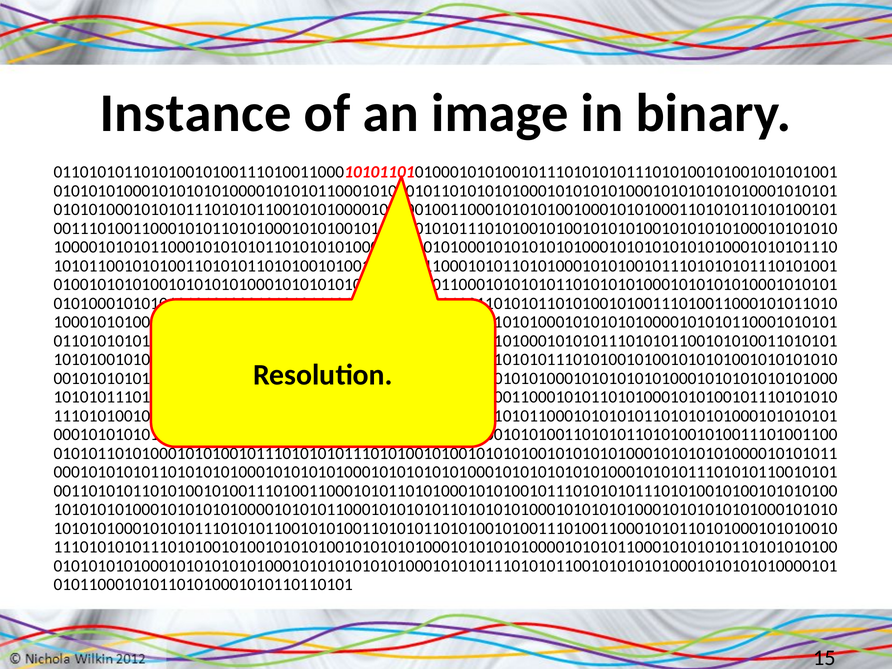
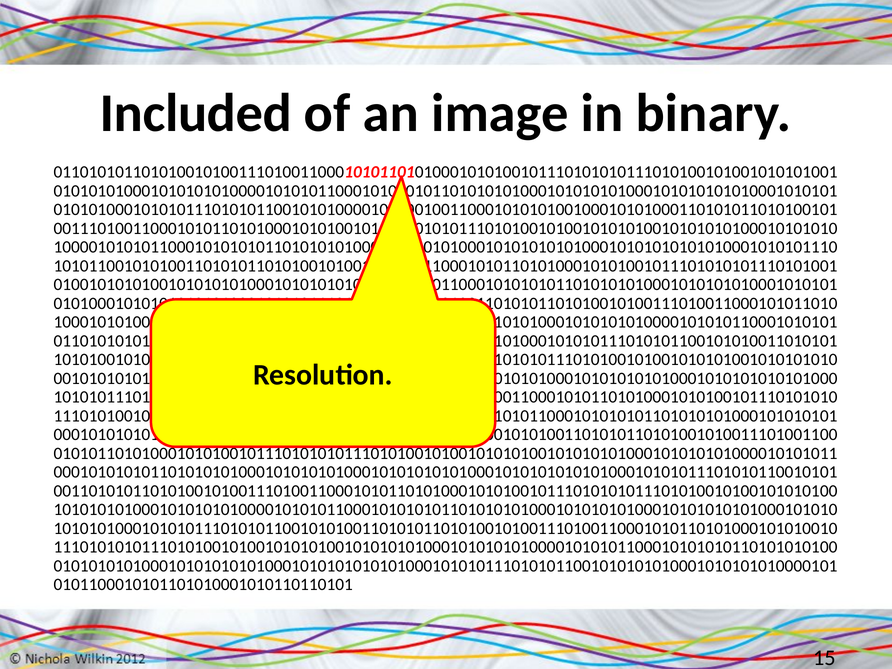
Instance: Instance -> Included
